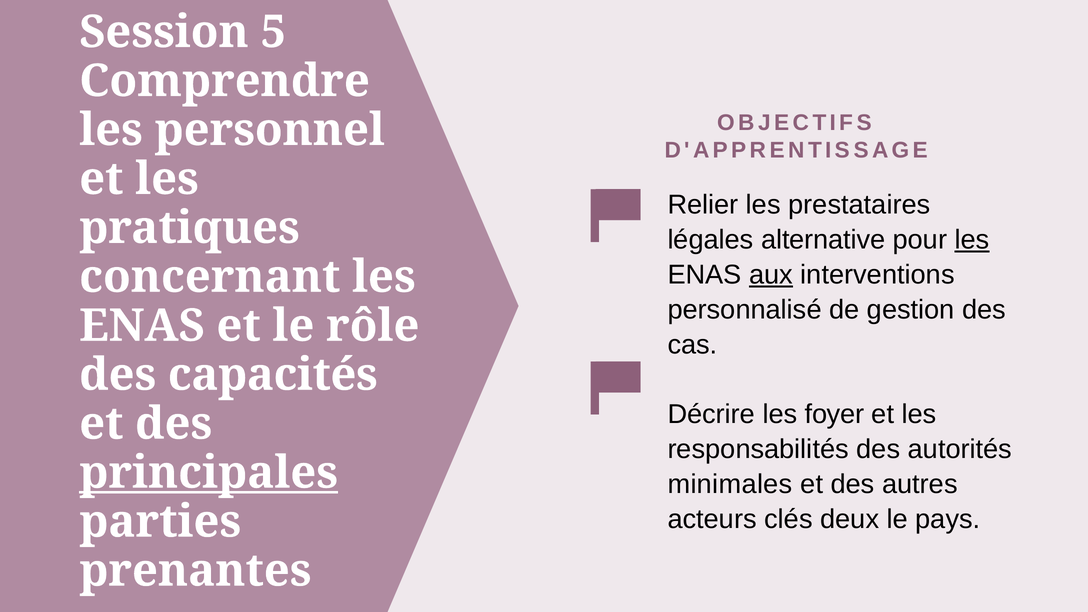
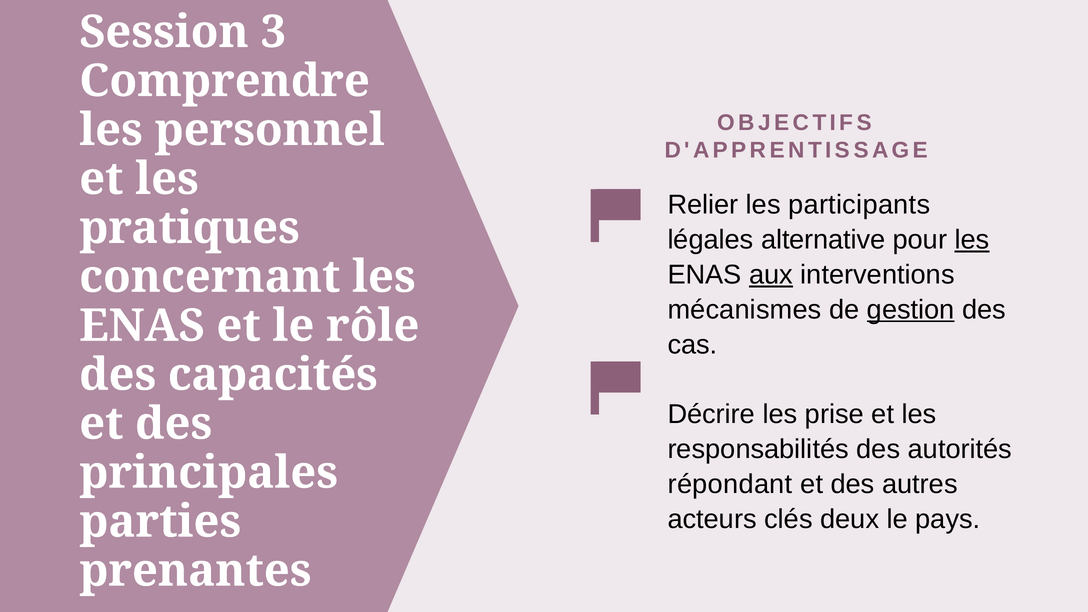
5: 5 -> 3
prestataires: prestataires -> participants
personnalisé: personnalisé -> mécanismes
gestion underline: none -> present
foyer: foyer -> prise
principales underline: present -> none
minimales: minimales -> répondant
